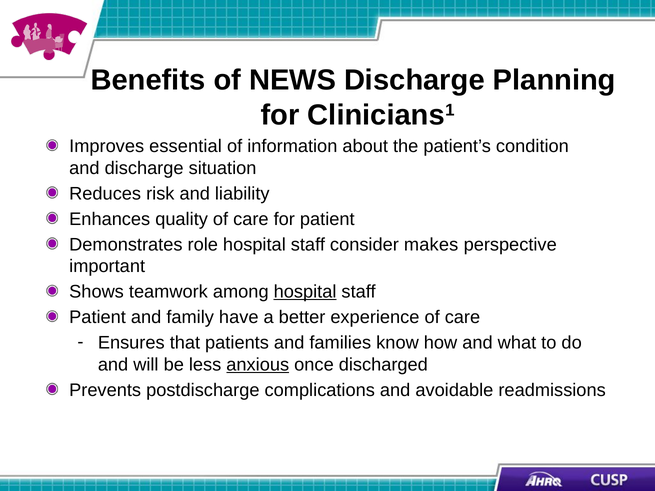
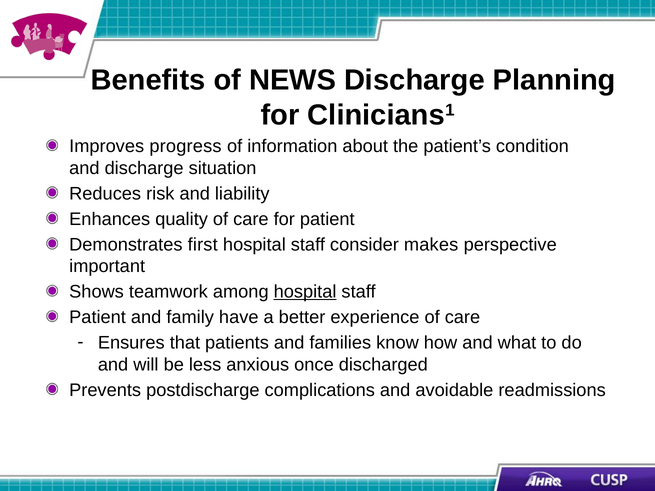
essential: essential -> progress
role: role -> first
anxious underline: present -> none
